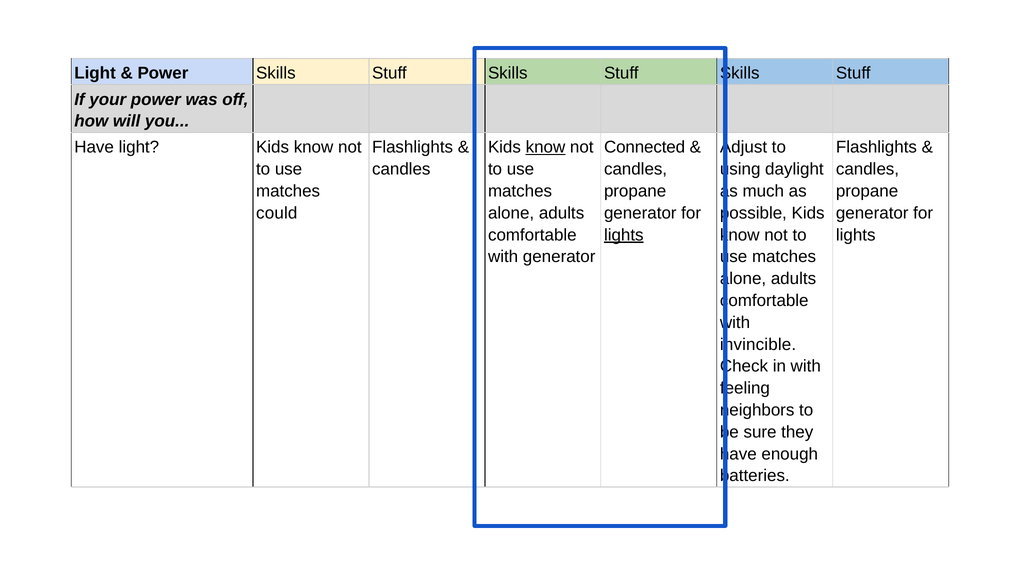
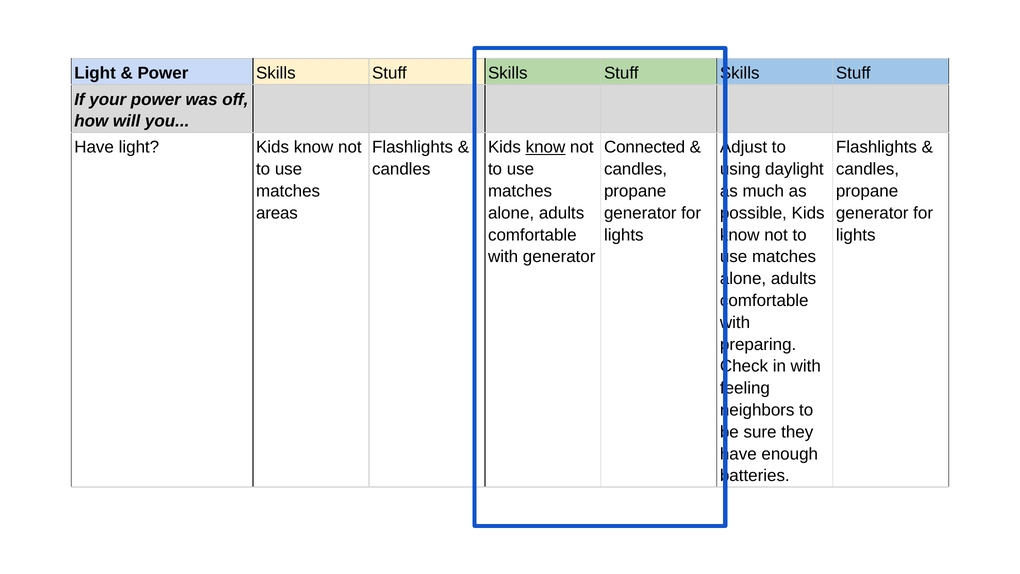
could: could -> areas
lights at (624, 235) underline: present -> none
invincible: invincible -> preparing
